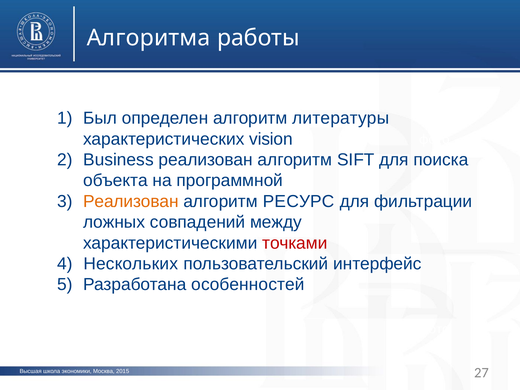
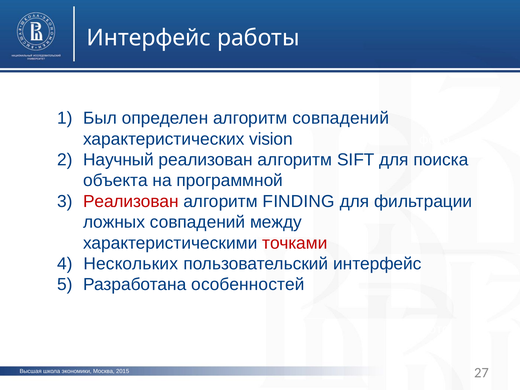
Алгоритма at (149, 38): Алгоритма -> Интерфейс
алгоритм литературы: литературы -> совпадений
Business: Business -> Научный
Реализован at (131, 201) colour: orange -> red
РЕСУРС: РЕСУРС -> FINDING
